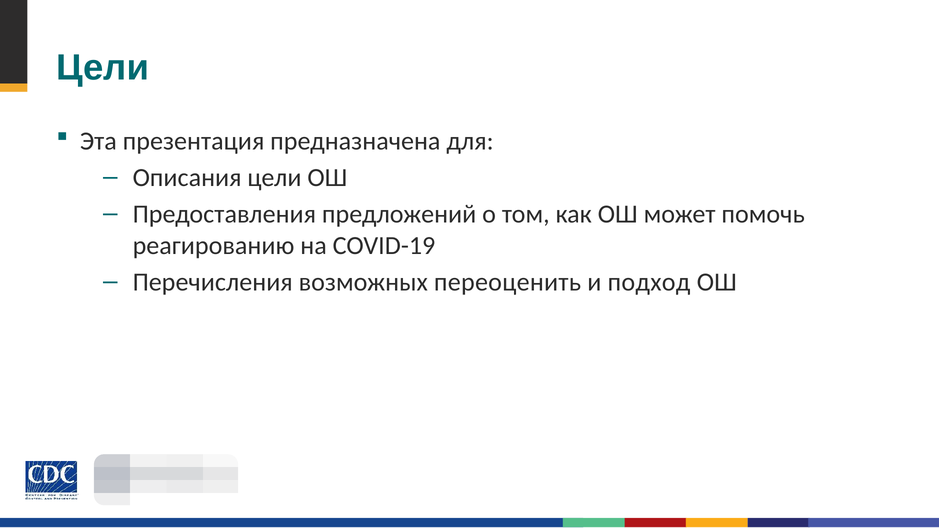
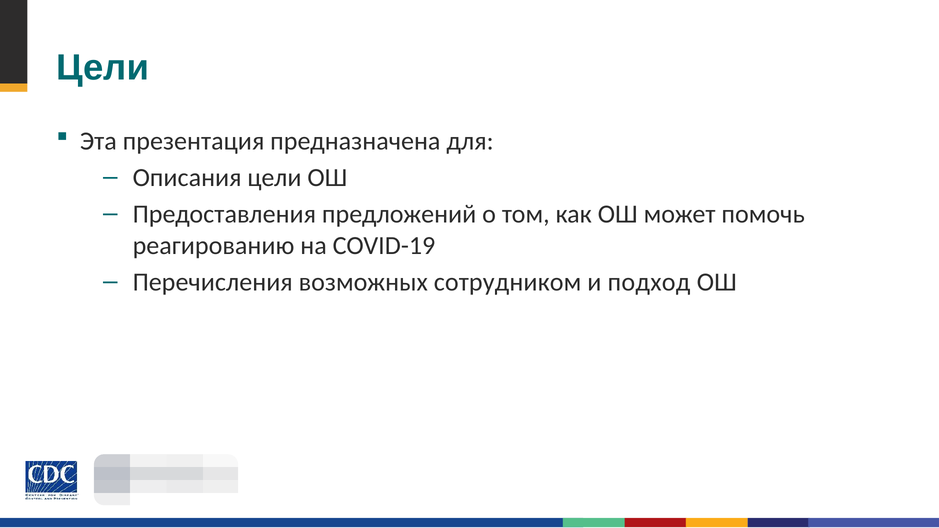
переоценить: переоценить -> сотрудником
